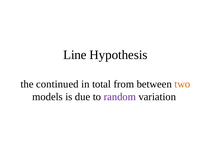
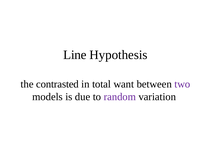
continued: continued -> contrasted
from: from -> want
two colour: orange -> purple
